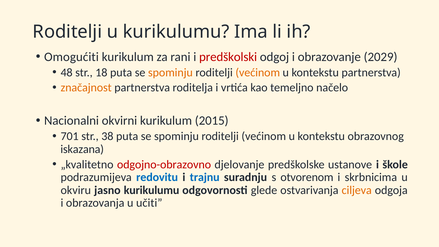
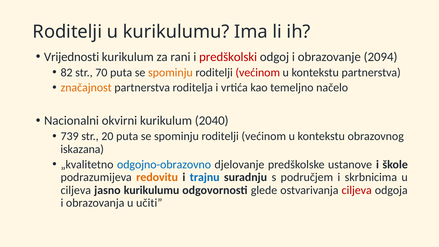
Omogućiti: Omogućiti -> Vrijednosti
2029: 2029 -> 2094
48: 48 -> 82
18: 18 -> 70
većinom at (258, 73) colour: orange -> red
2015: 2015 -> 2040
701: 701 -> 739
38: 38 -> 20
odgojno-obrazovno colour: red -> blue
redovitu colour: blue -> orange
otvorenom: otvorenom -> područjem
okviru at (76, 190): okviru -> ciljeva
ciljeva at (357, 190) colour: orange -> red
